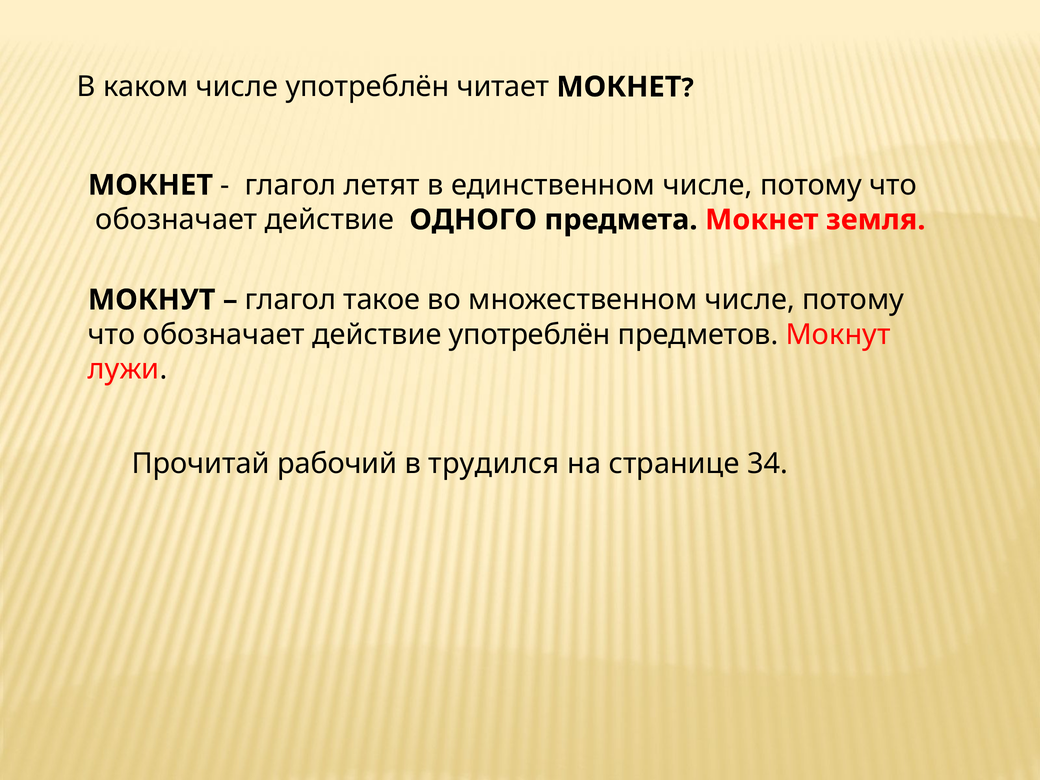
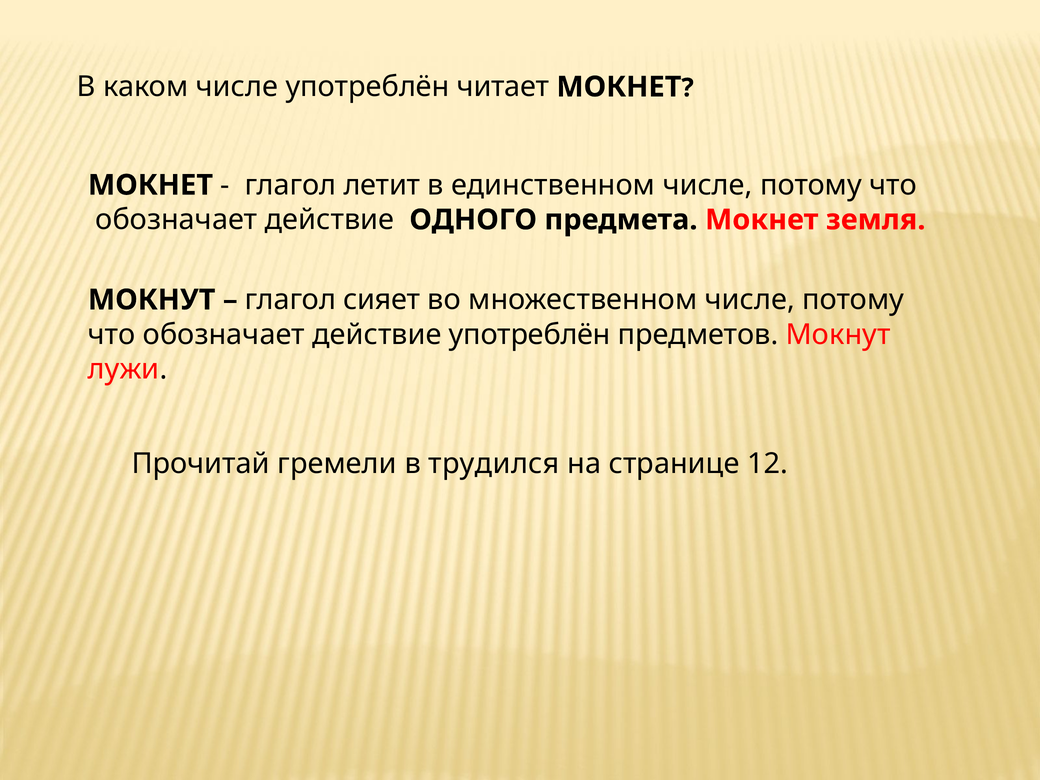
летят: летят -> летит
такое: такое -> сияет
рабочий: рабочий -> гремели
34: 34 -> 12
